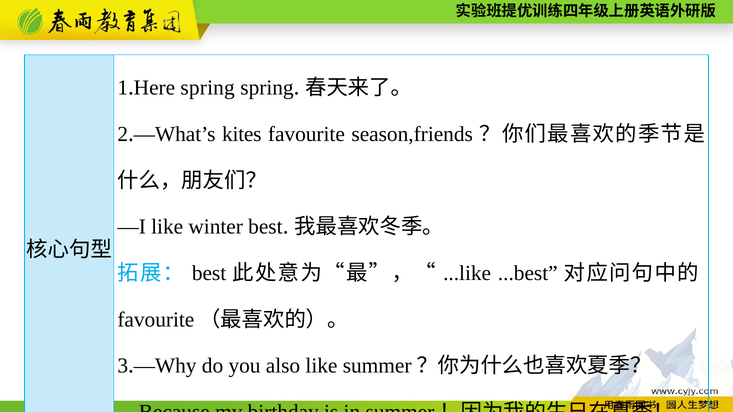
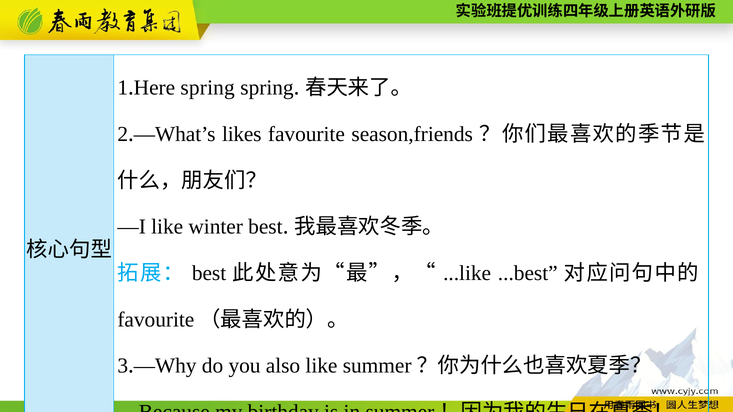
kites: kites -> likes
